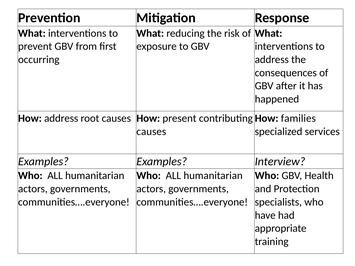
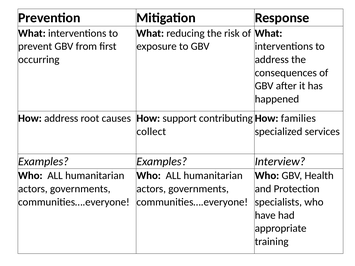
present: present -> support
causes at (151, 132): causes -> collect
